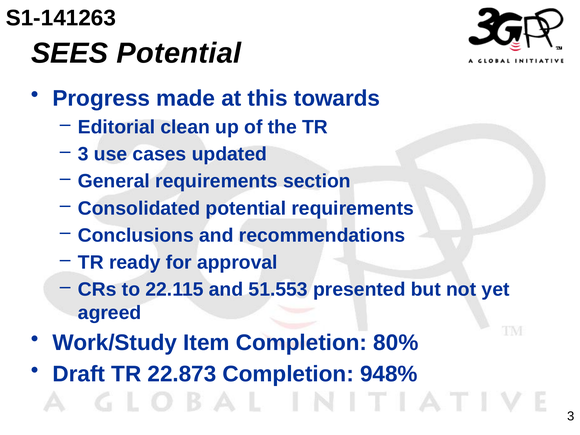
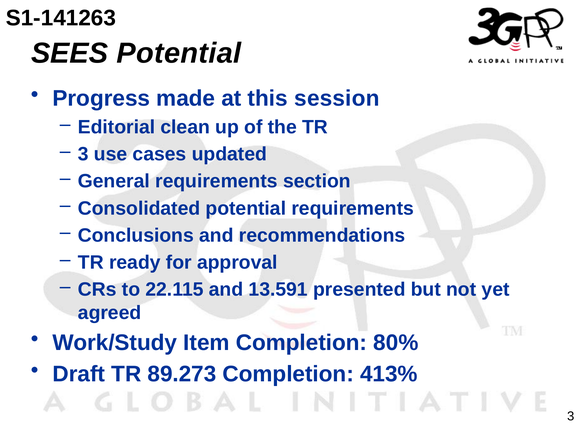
towards: towards -> session
51.553: 51.553 -> 13.591
22.873: 22.873 -> 89.273
948%: 948% -> 413%
